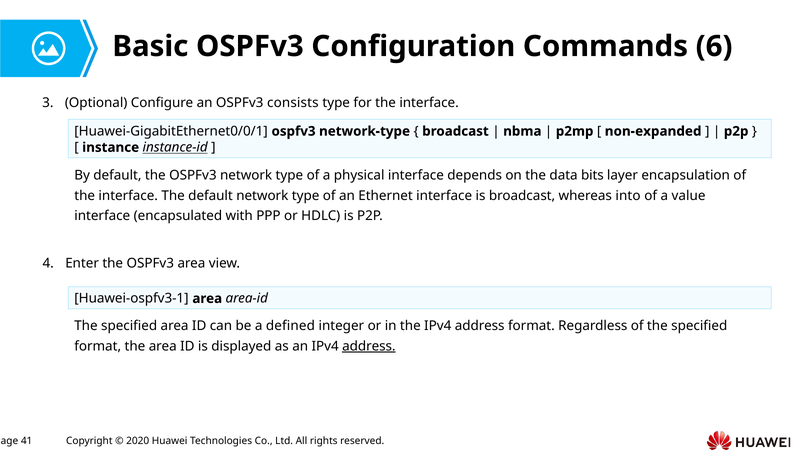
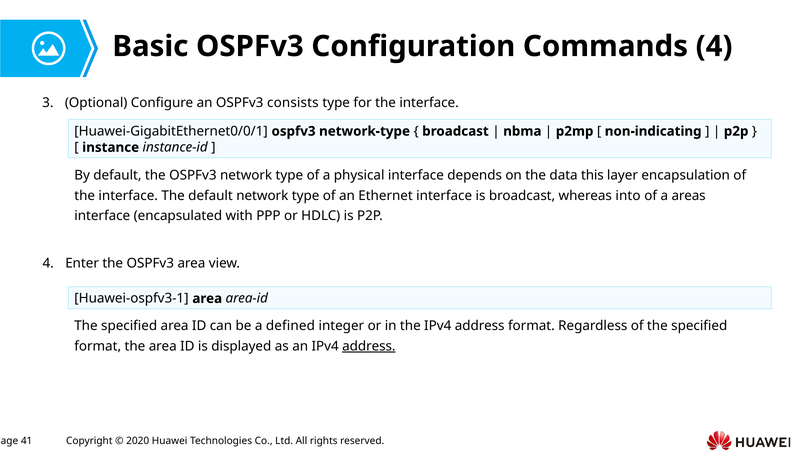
Commands 6: 6 -> 4
non-expanded: non-expanded -> non-indicating
instance-id underline: present -> none
bits: bits -> this
value: value -> areas
